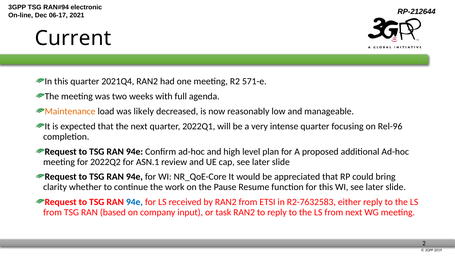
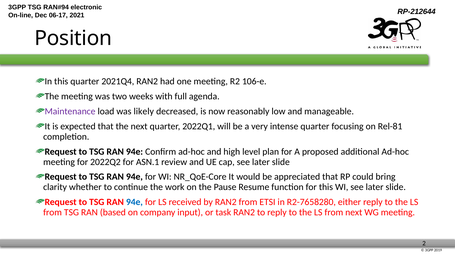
Current: Current -> Position
571-e: 571-e -> 106-e
Maintenance colour: orange -> purple
Rel-96: Rel-96 -> Rel-81
R2-7632583: R2-7632583 -> R2-7658280
